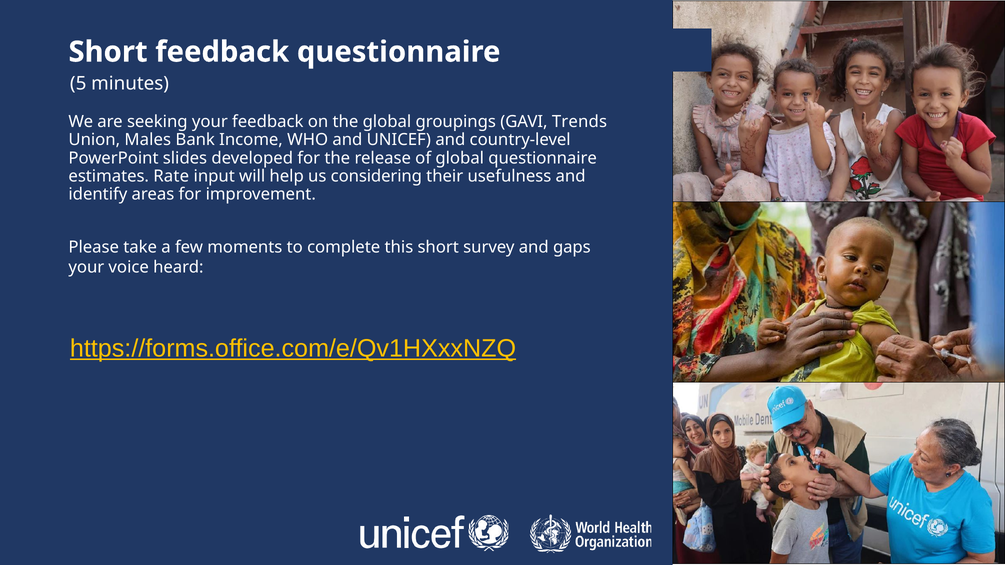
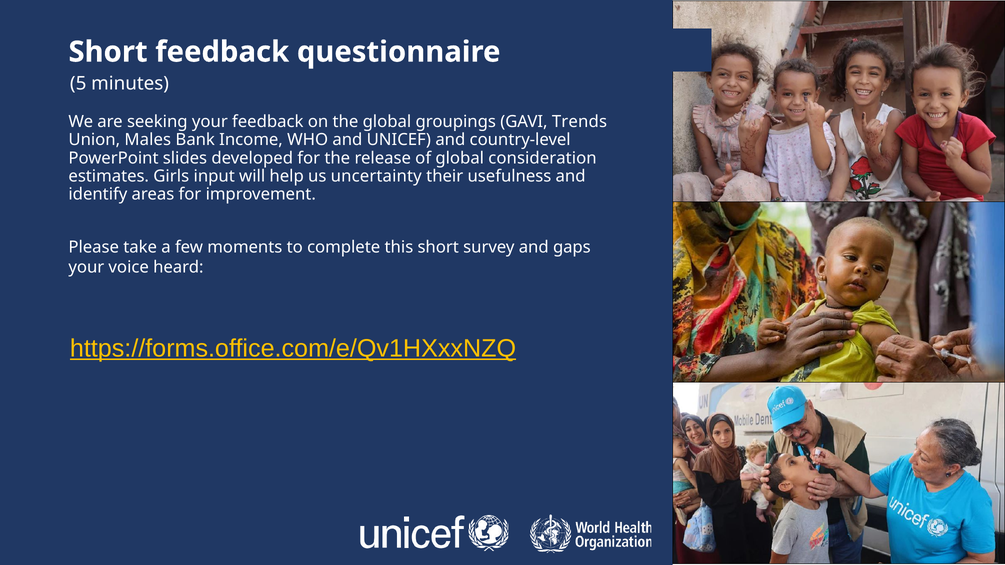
global questionnaire: questionnaire -> consideration
Rate: Rate -> Girls
considering: considering -> uncertainty
